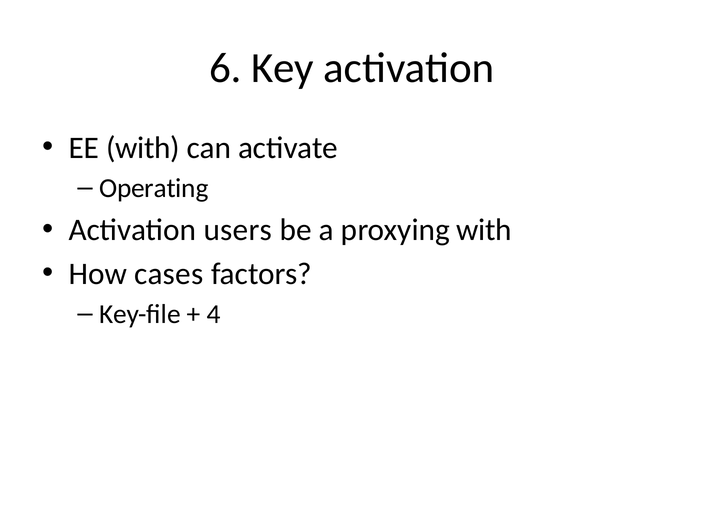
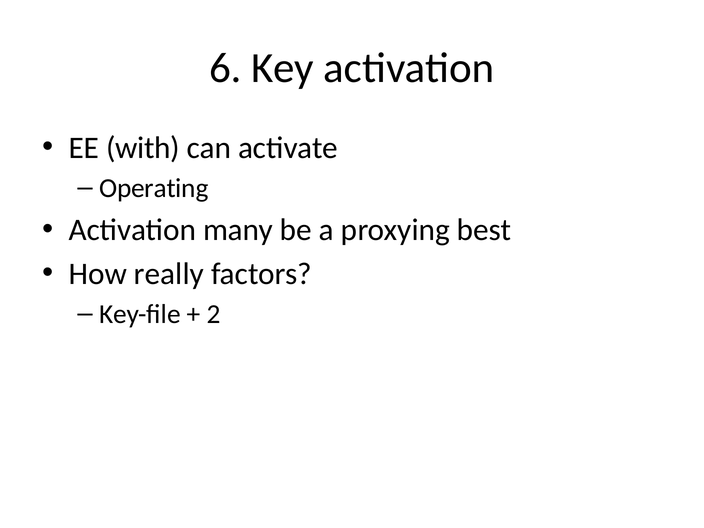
users: users -> many
proxying with: with -> best
cases: cases -> really
4: 4 -> 2
